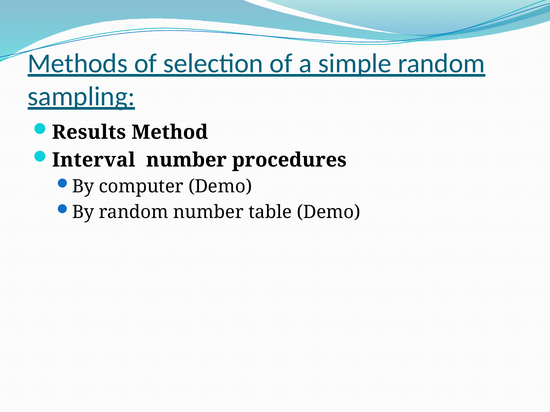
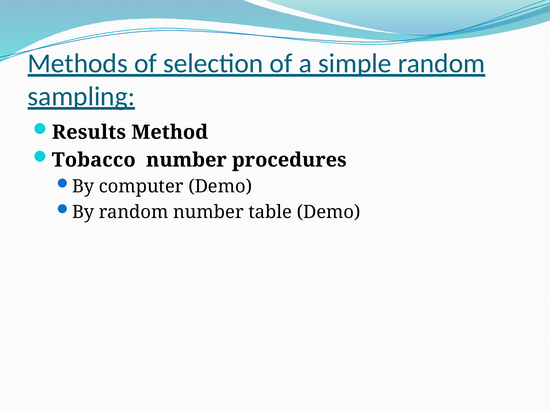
Interval: Interval -> Tobacco
